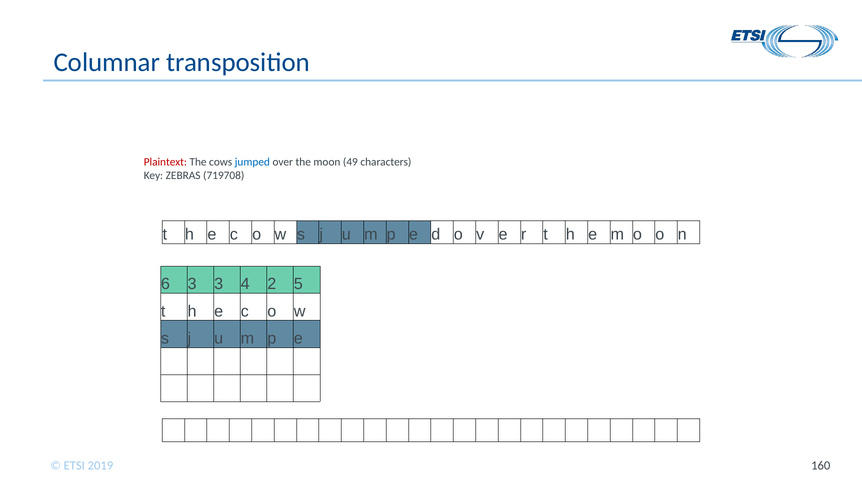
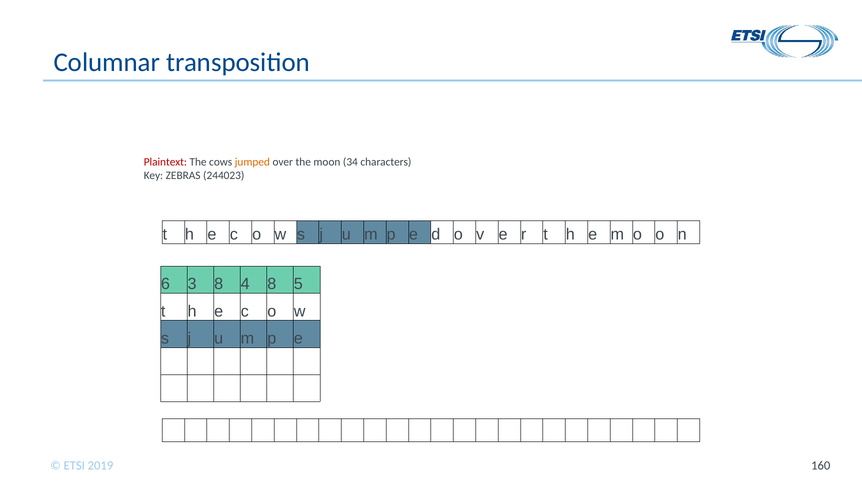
jumped colour: blue -> orange
49: 49 -> 34
719708: 719708 -> 244023
3 3: 3 -> 8
4 2: 2 -> 8
